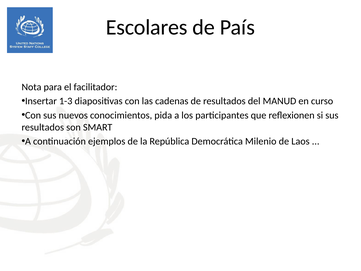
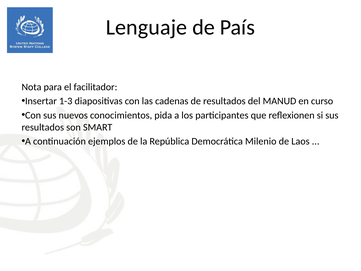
Escolares: Escolares -> Lenguaje
